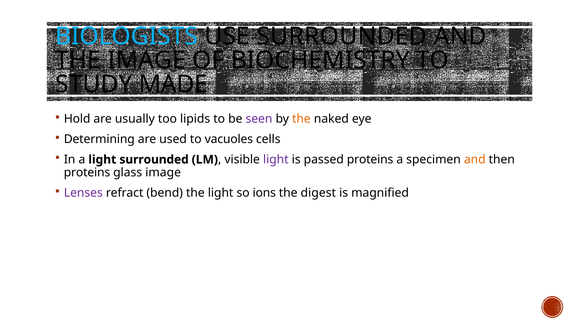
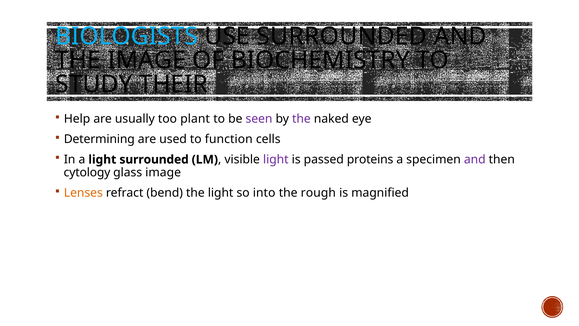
MADE: MADE -> THEIR
Hold: Hold -> Help
lipids: lipids -> plant
the at (301, 119) colour: orange -> purple
vacuoles: vacuoles -> function
and at (475, 159) colour: orange -> purple
proteins at (87, 172): proteins -> cytology
Lenses colour: purple -> orange
ions: ions -> into
digest: digest -> rough
